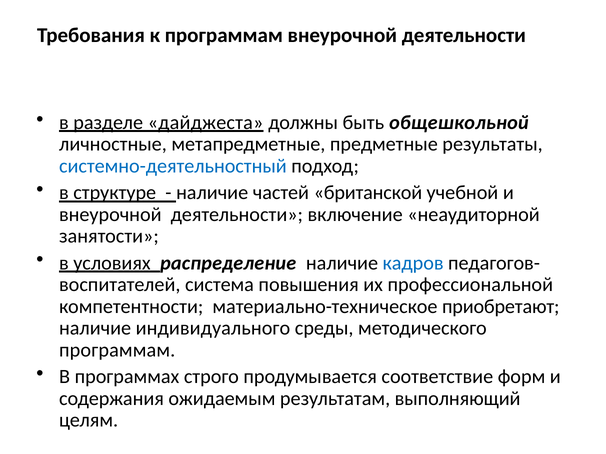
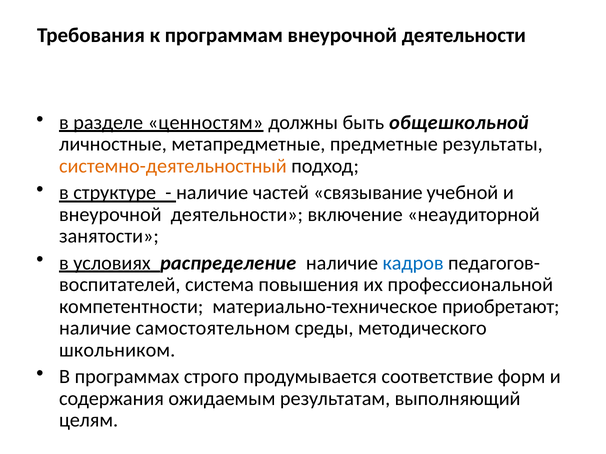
дайджеста: дайджеста -> ценностям
системно-деятельностный colour: blue -> orange
британской: британской -> связывание
индивидуального: индивидуального -> самостоятельном
программам at (117, 350): программам -> школьником
